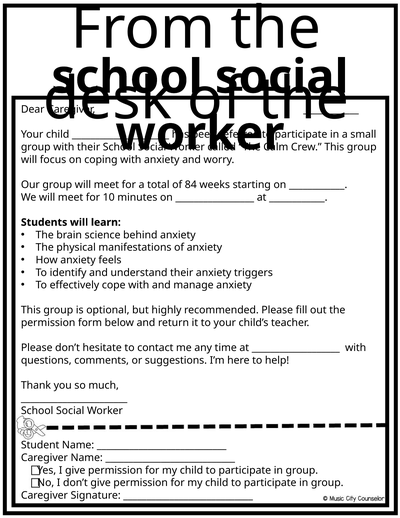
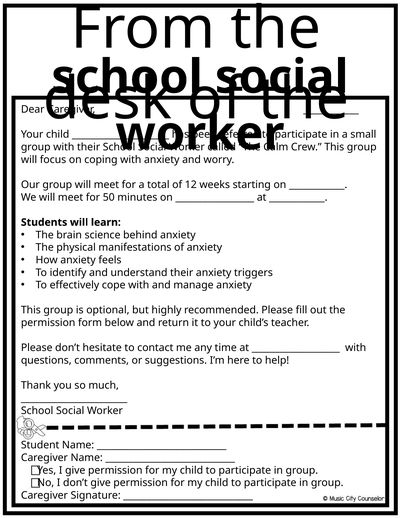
84: 84 -> 12
10: 10 -> 50
